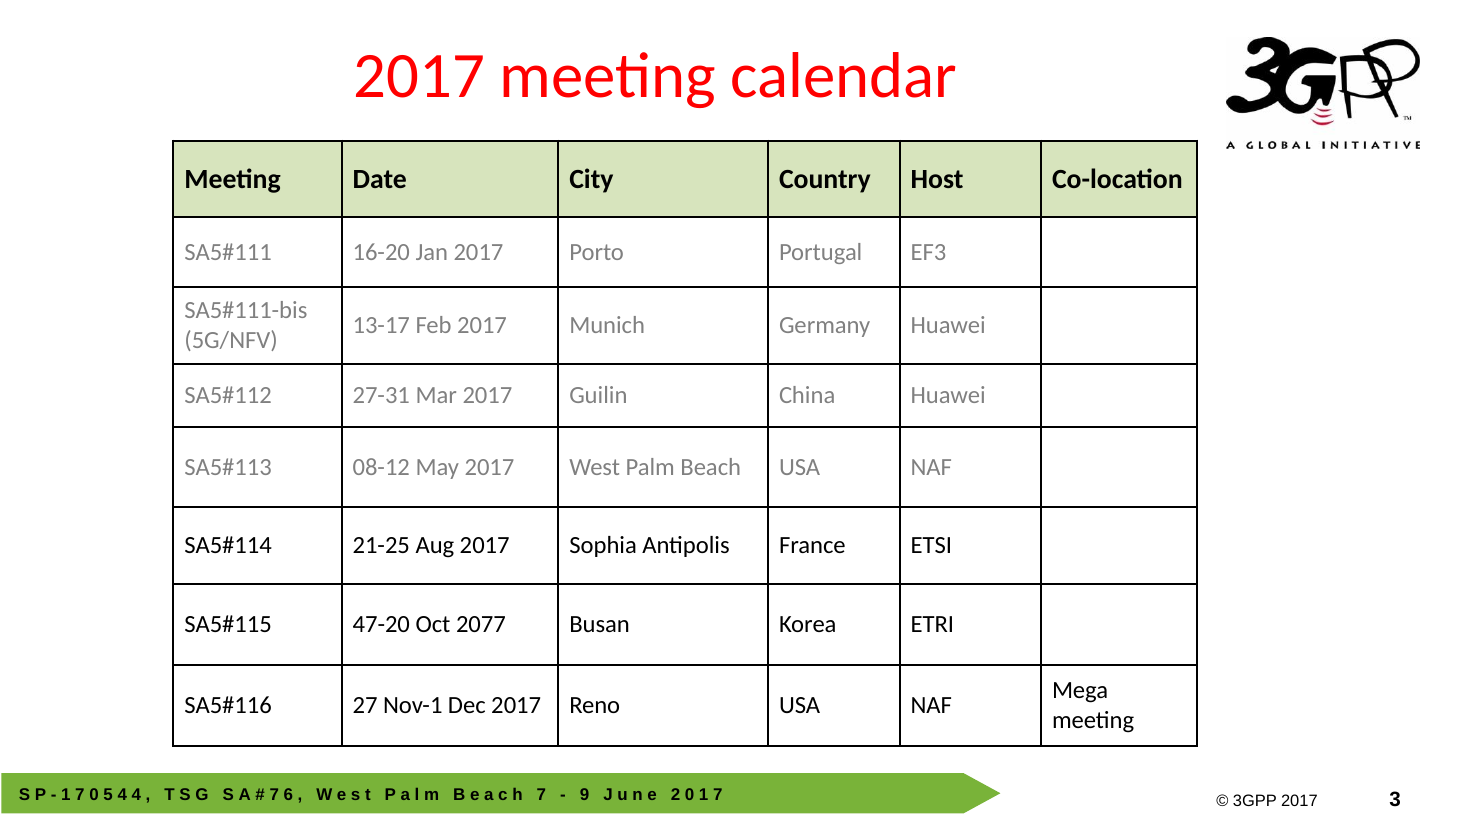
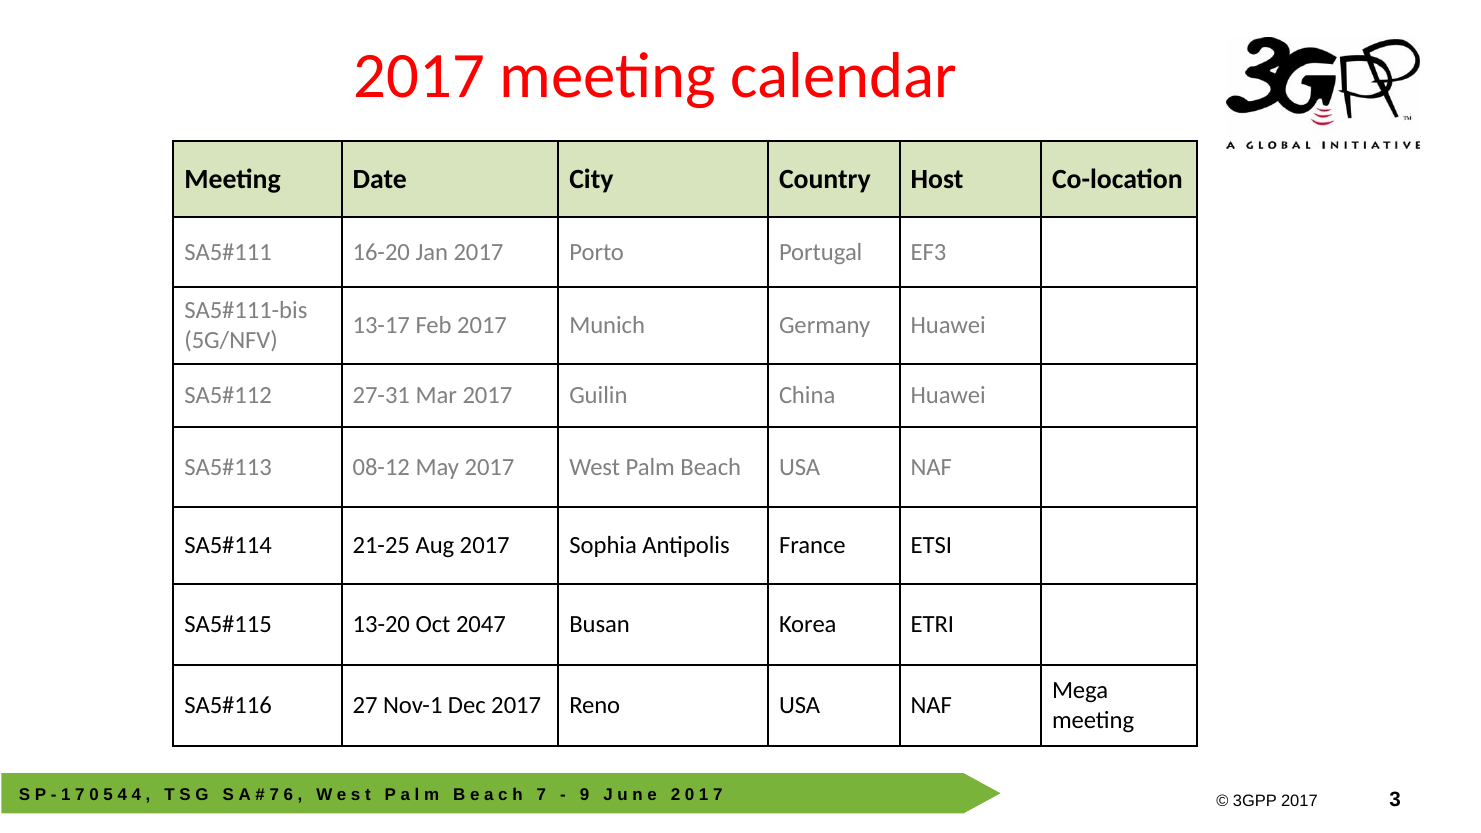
47-20: 47-20 -> 13-20
2077: 2077 -> 2047
